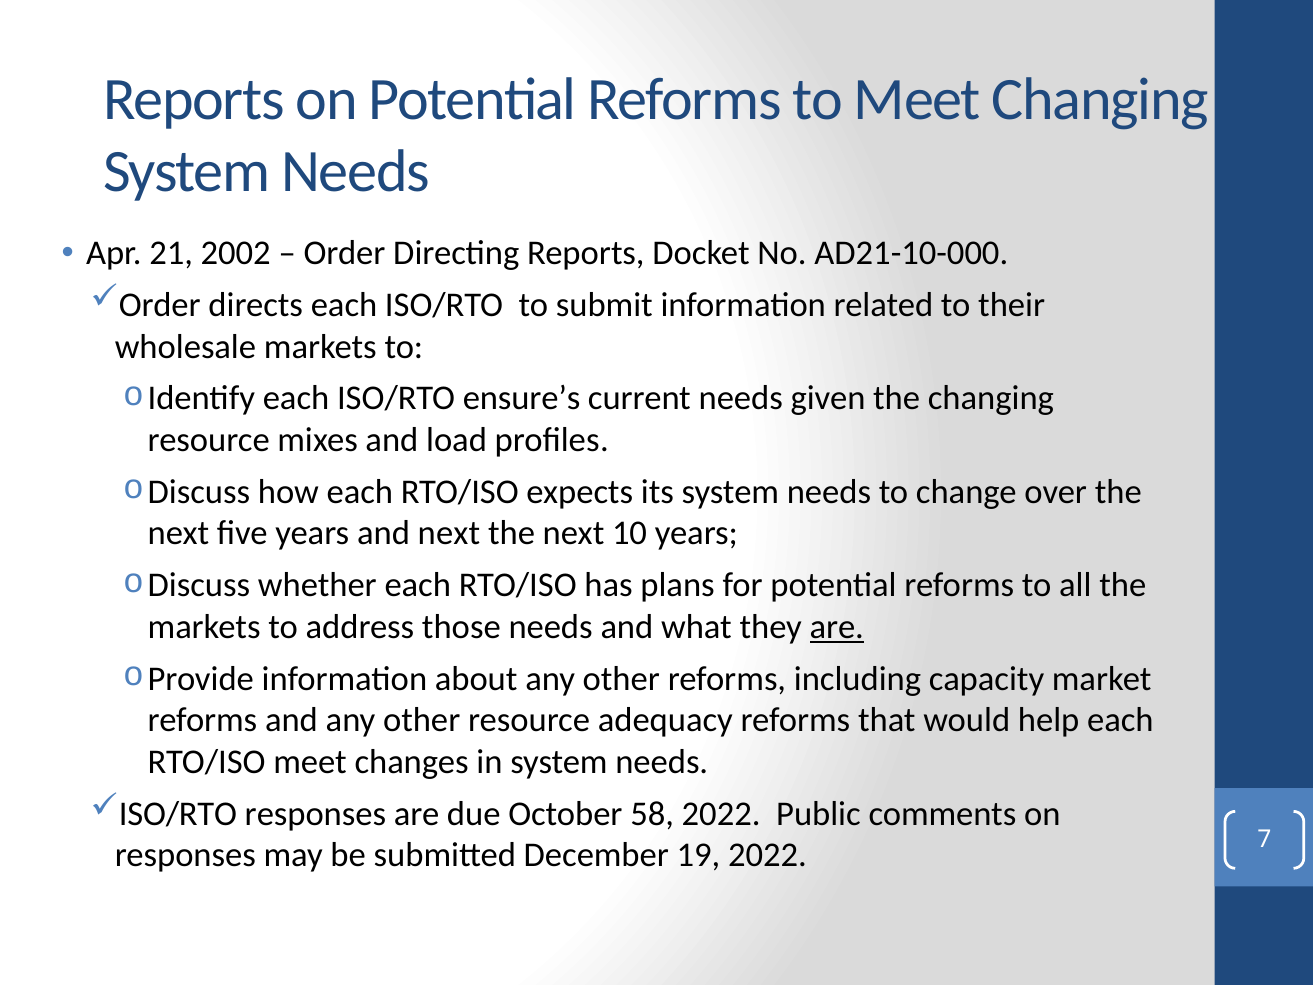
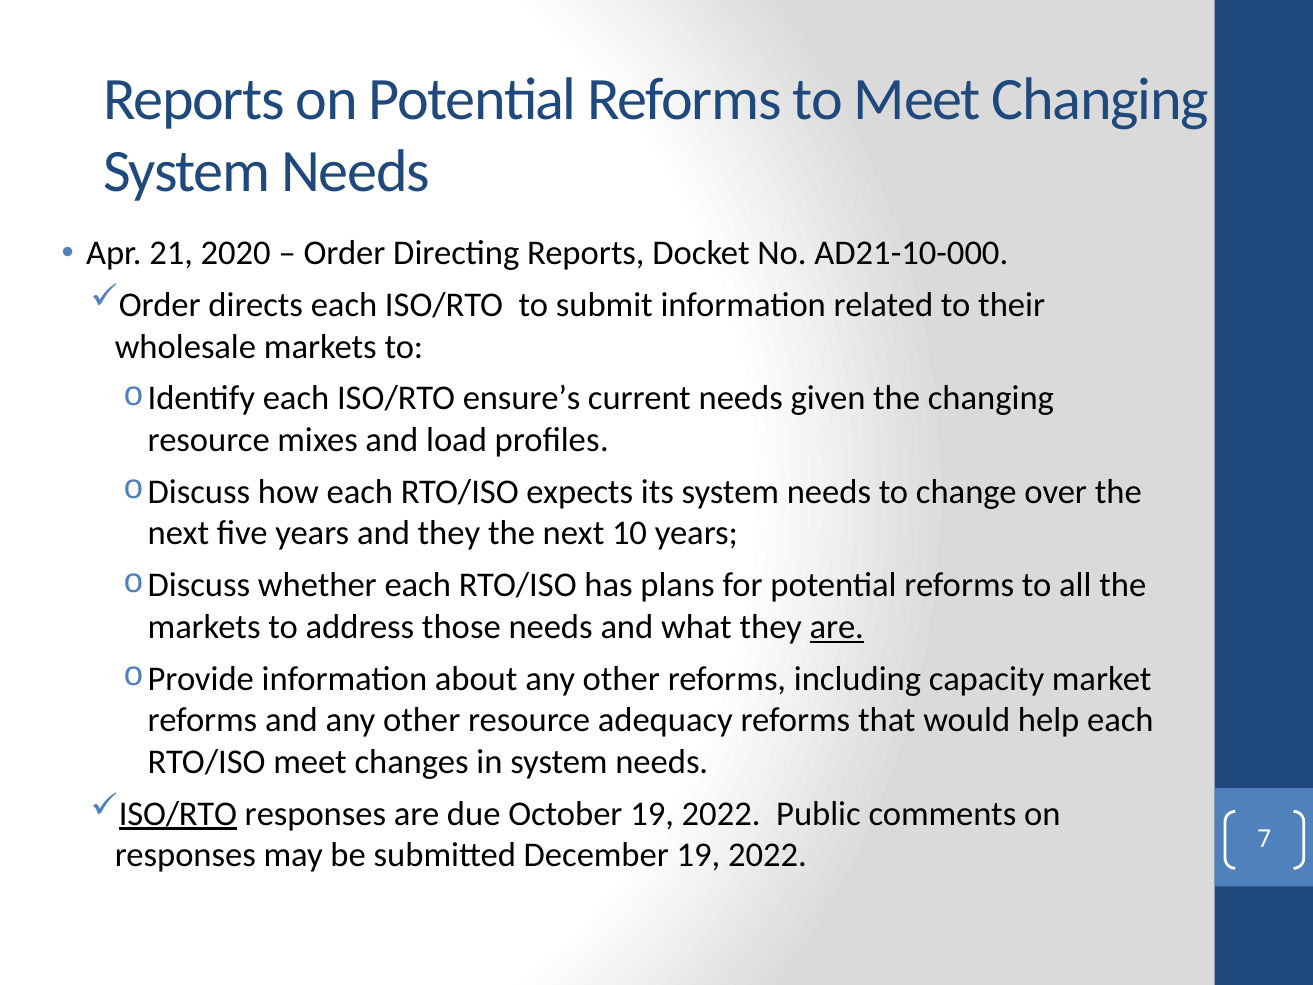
2002: 2002 -> 2020
and next: next -> they
ISO/RTO at (178, 813) underline: none -> present
October 58: 58 -> 19
